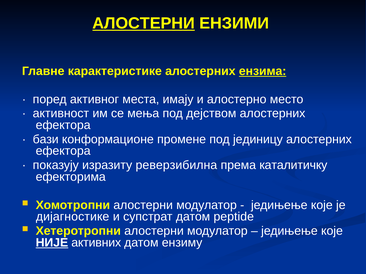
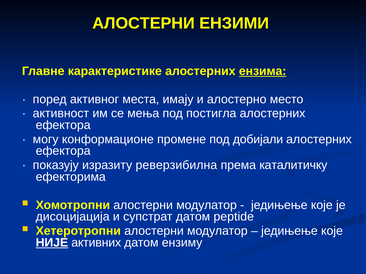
АЛОСТЕРНИ at (144, 23) underline: present -> none
дејством: дејством -> постигла
бази: бази -> могу
јединицу: јединицу -> добијали
дијагностике: дијагностике -> дисоцијација
